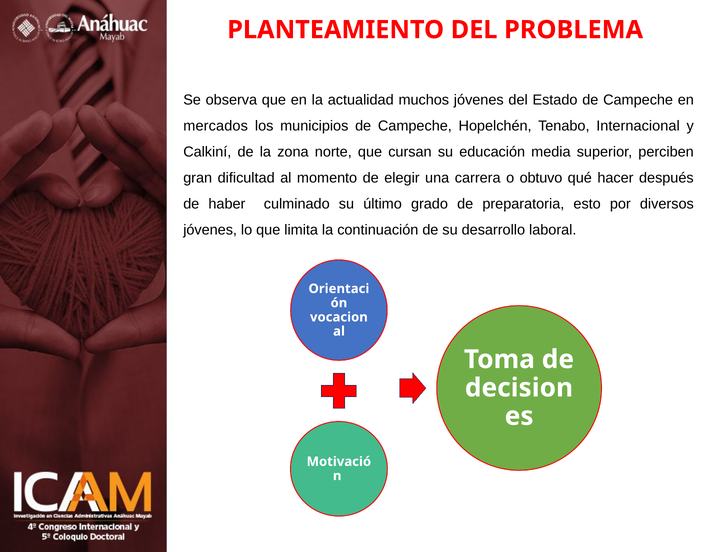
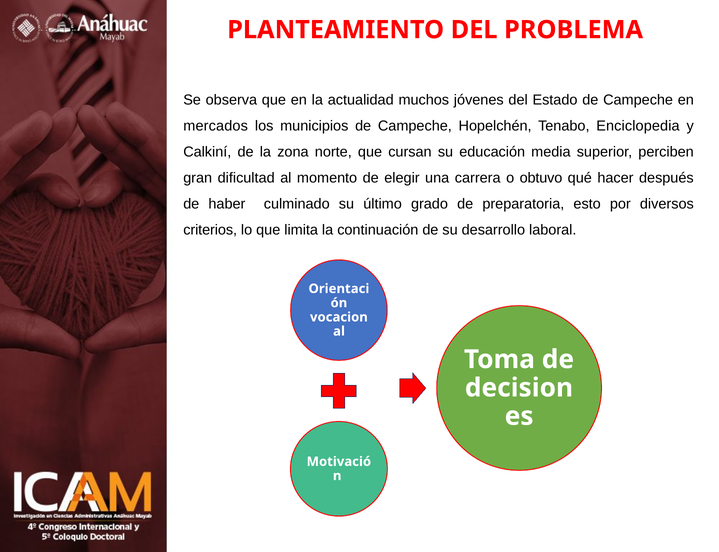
Internacional: Internacional -> Enciclopedia
jóvenes at (210, 230): jóvenes -> criterios
